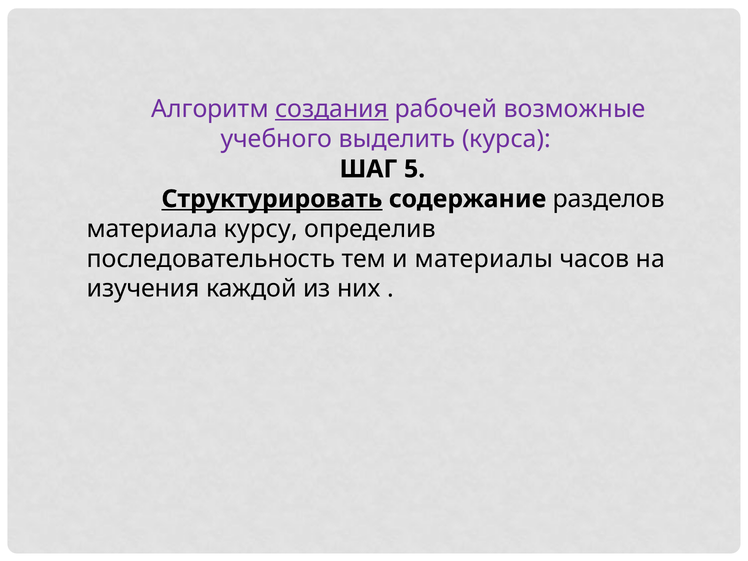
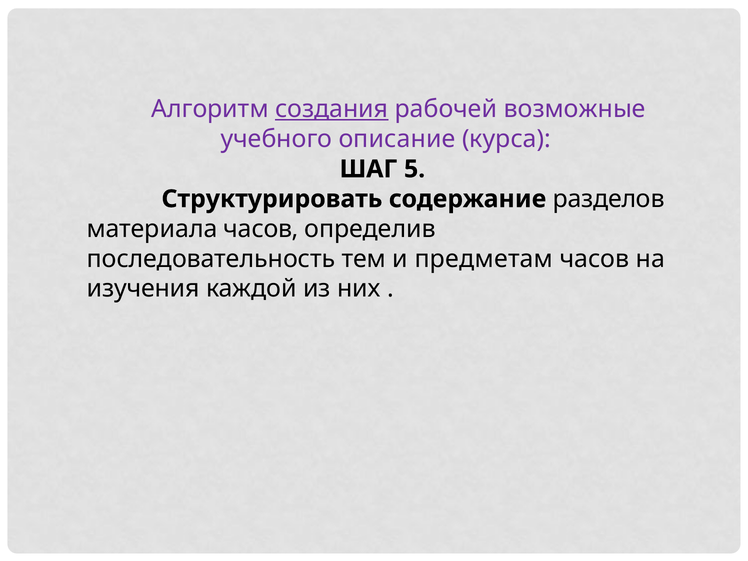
выделить: выделить -> описание
Структурировать underline: present -> none
материала курсу: курсу -> часов
материалы: материалы -> предметам
